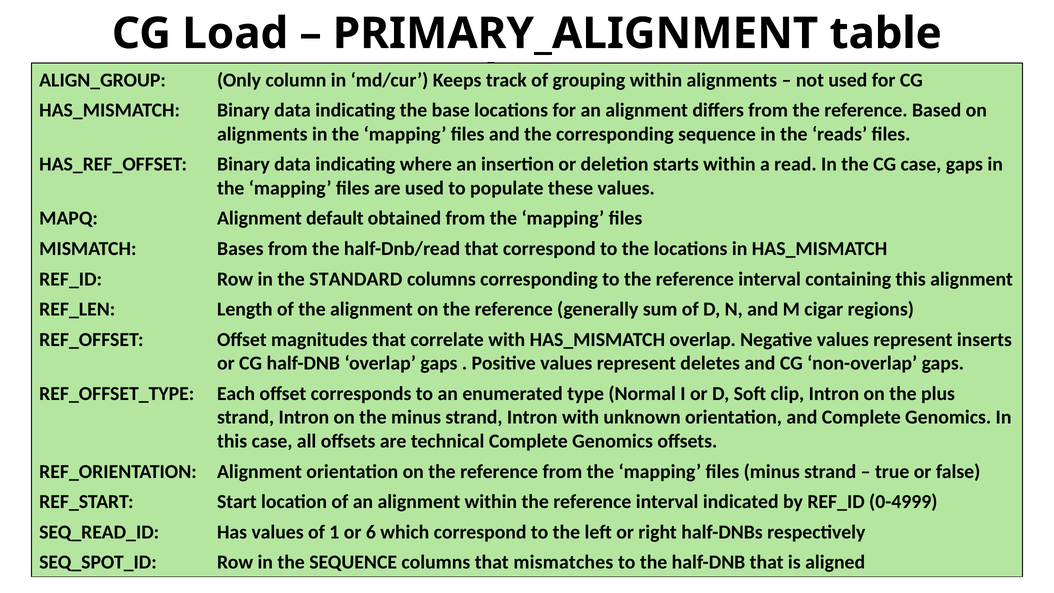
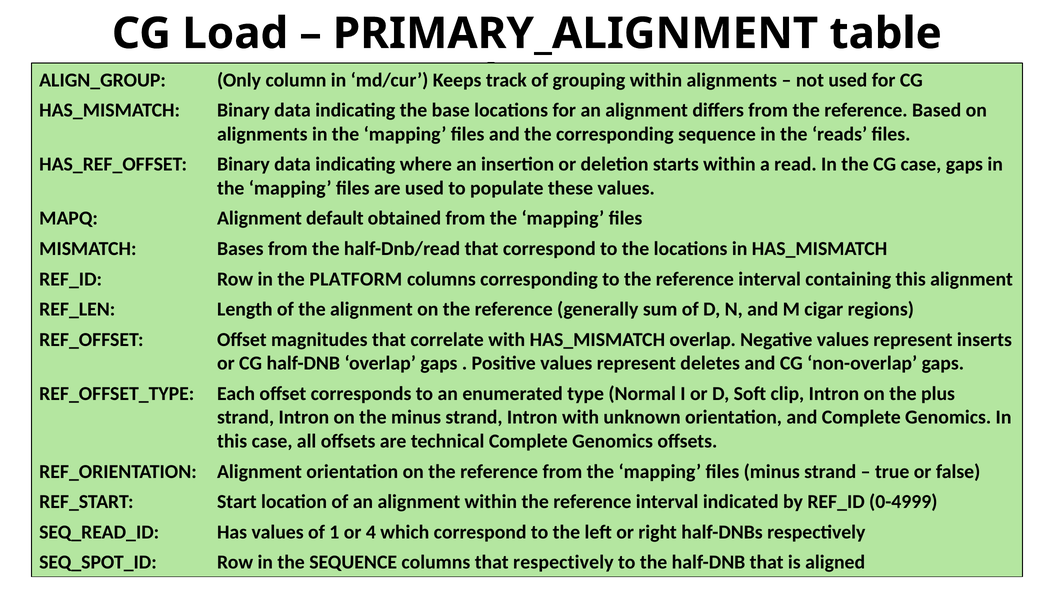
STANDARD: STANDARD -> PLATFORM
6: 6 -> 4
that mismatches: mismatches -> respectively
